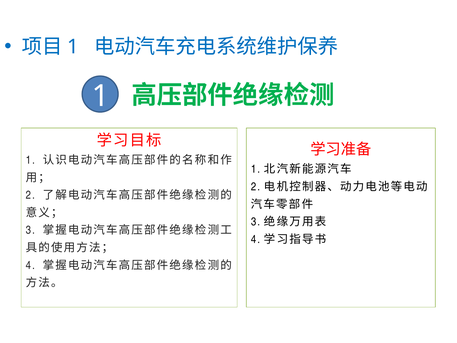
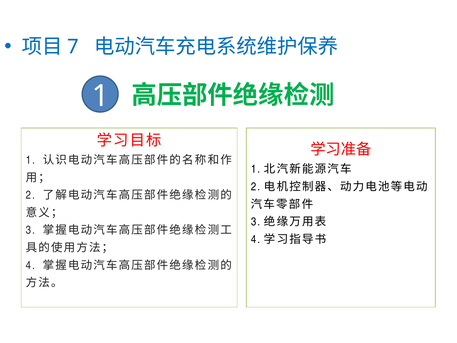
1 at (73, 47): 1 -> 7
